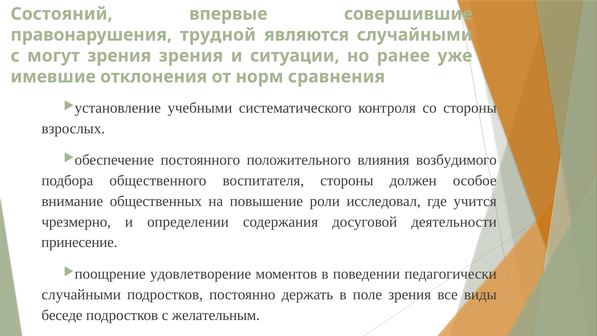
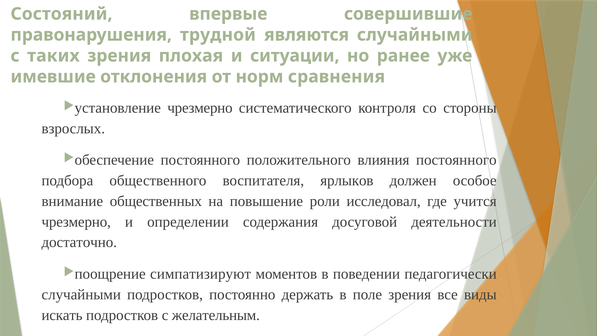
могут: могут -> таких
зрения зрения: зрения -> плохая
учебными at (200, 108): учебными -> чрезмерно
влияния возбудимого: возбудимого -> постоянного
воспитателя стороны: стороны -> ярлыков
принесение: принесение -> достаточно
удовлетворение: удовлетворение -> симпатизируют
беседе: беседе -> искать
